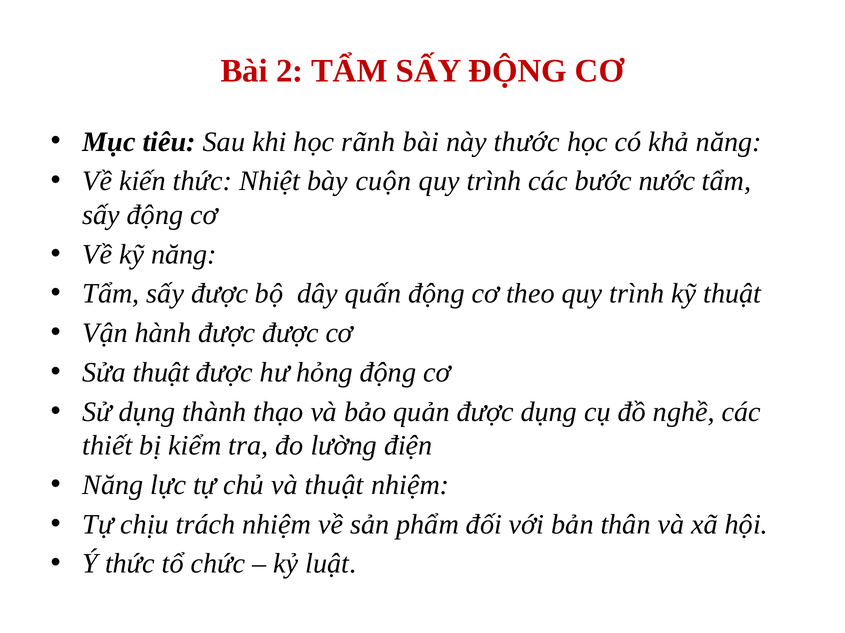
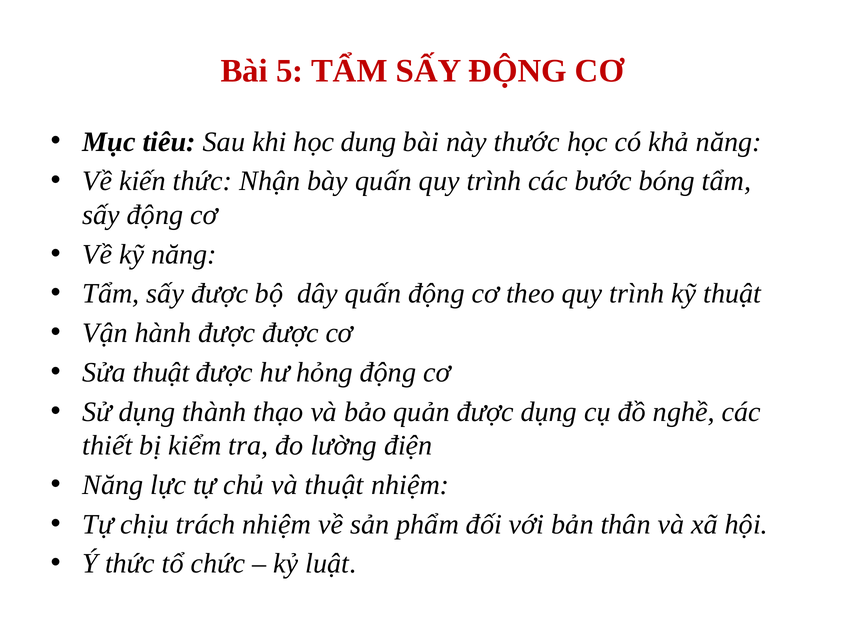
2: 2 -> 5
rãnh: rãnh -> dung
Nhiệt: Nhiệt -> Nhận
bày cuộn: cuộn -> quấn
nước: nước -> bóng
